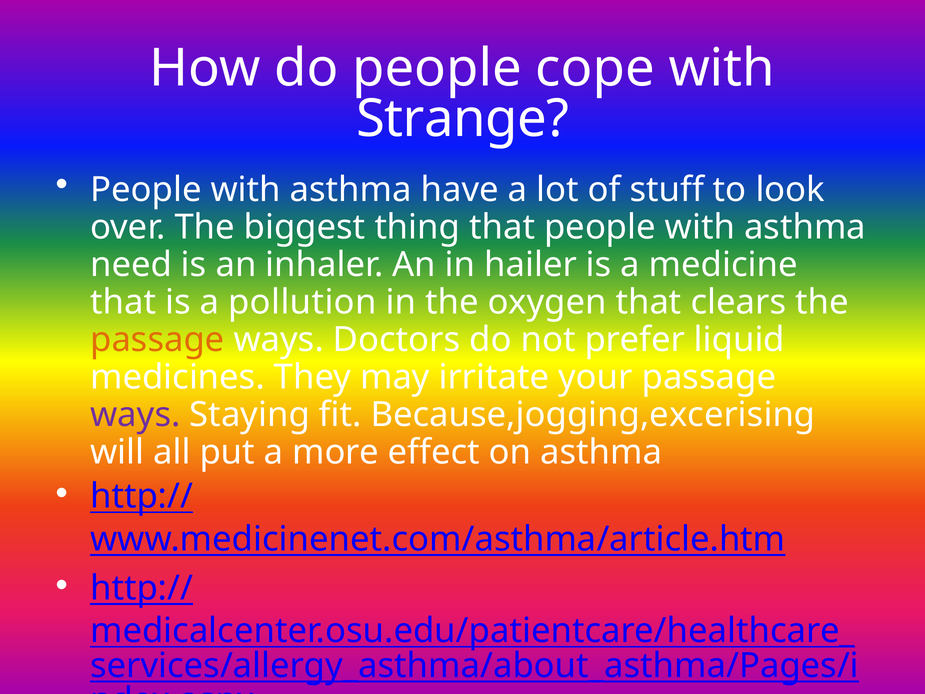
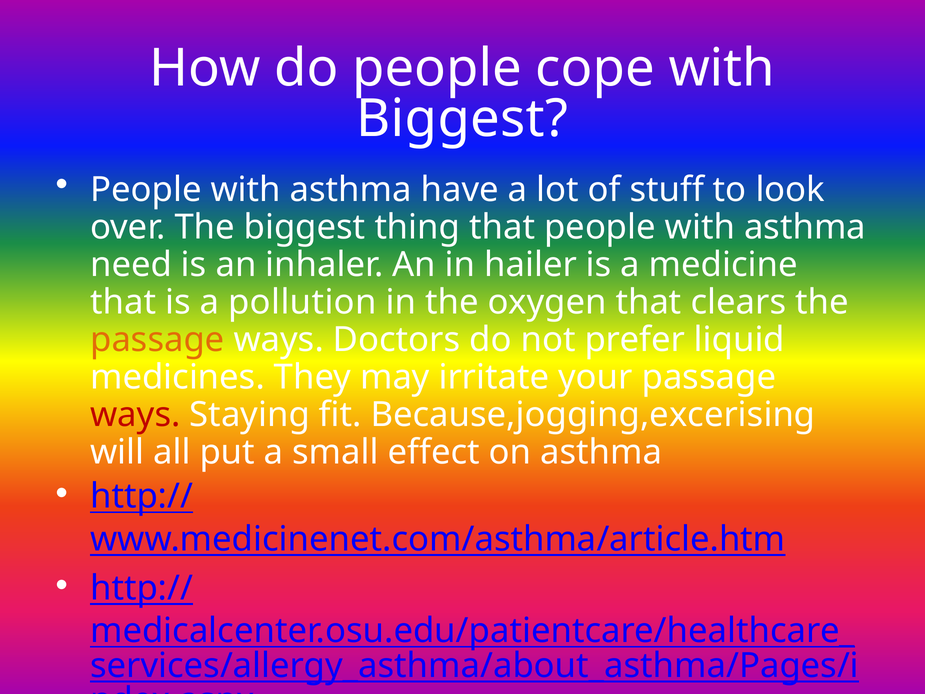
Strange at (463, 119): Strange -> Biggest
ways at (135, 415) colour: purple -> red
more: more -> small
